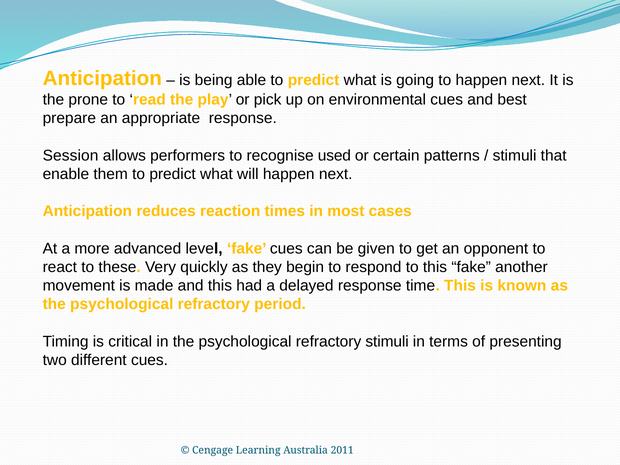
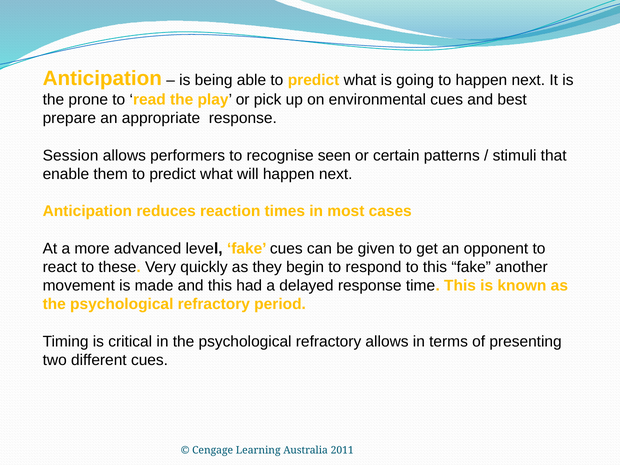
used: used -> seen
refractory stimuli: stimuli -> allows
